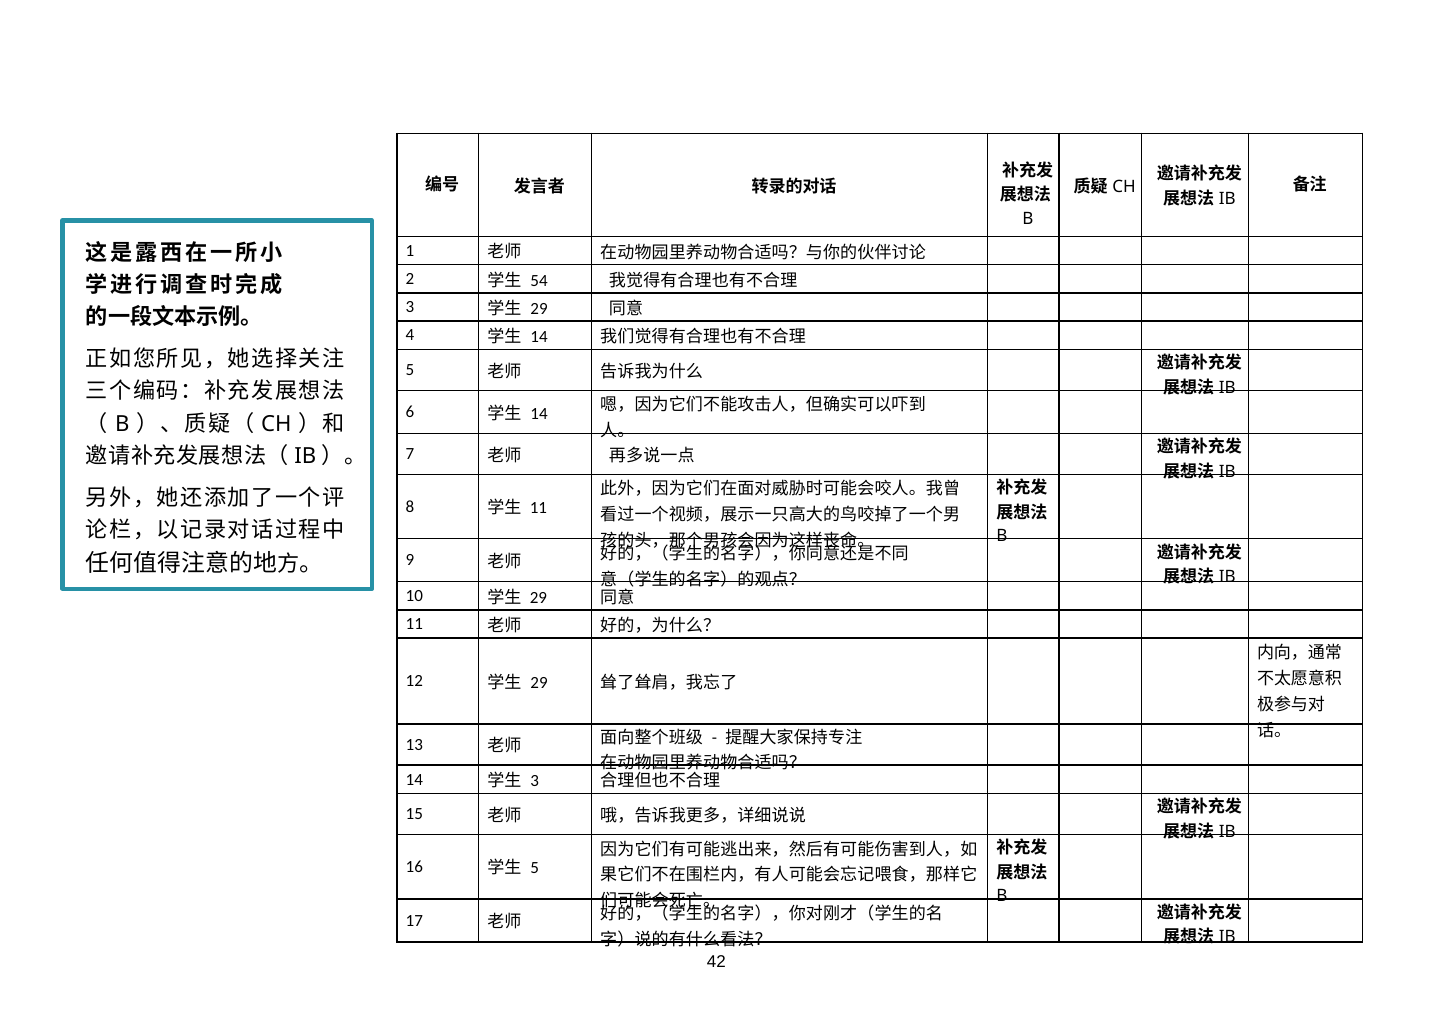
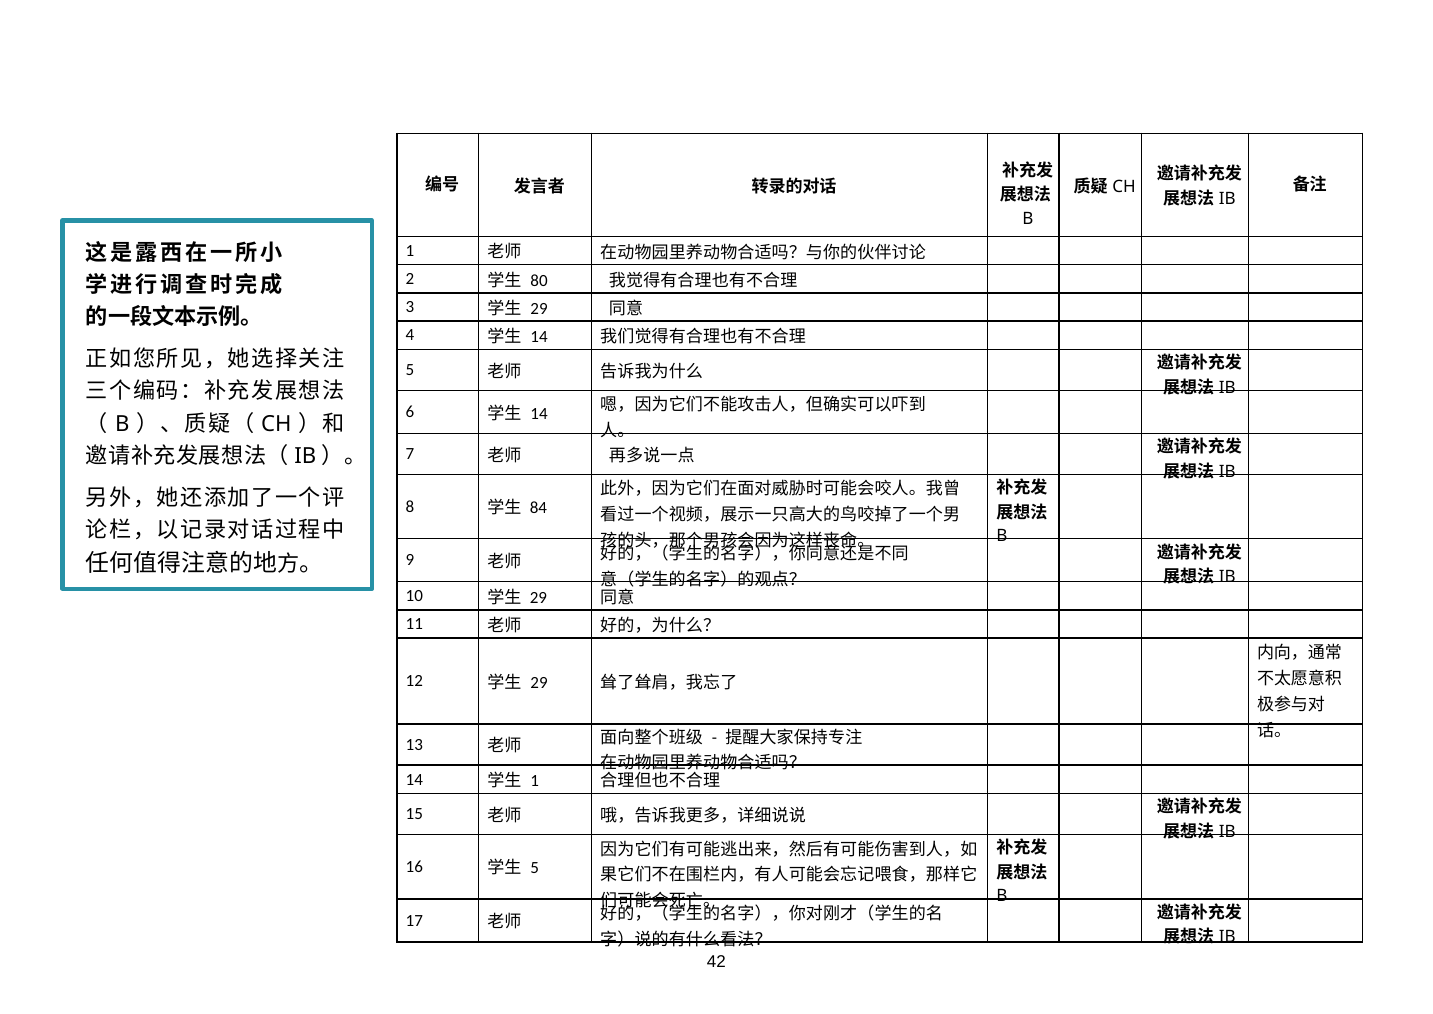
54: 54 -> 80
11 at (538, 508): 11 -> 84
3 at (535, 781): 3 -> 1
